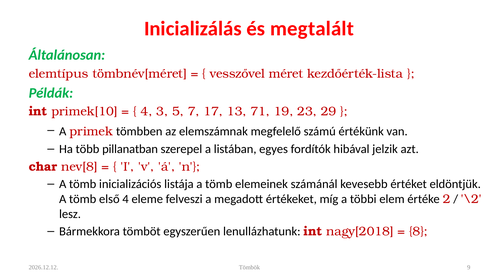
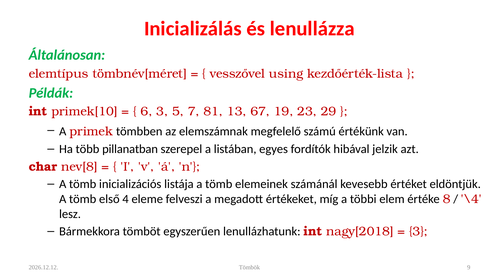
megtalált: megtalált -> lenullázza
méret: méret -> using
4 at (146, 112): 4 -> 6
17: 17 -> 81
71: 71 -> 67
2: 2 -> 8
\2: \2 -> \4
8 at (418, 232): 8 -> 3
